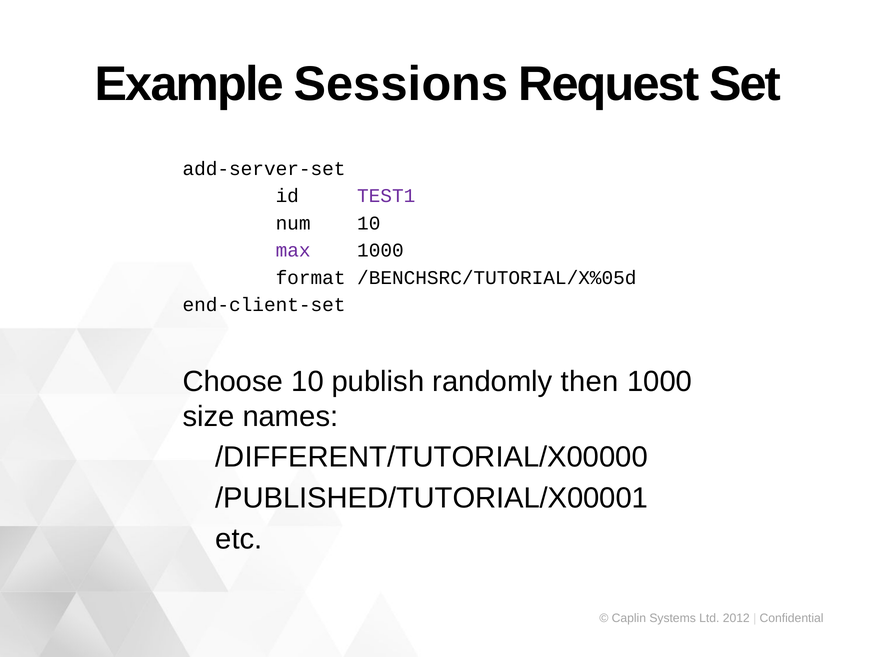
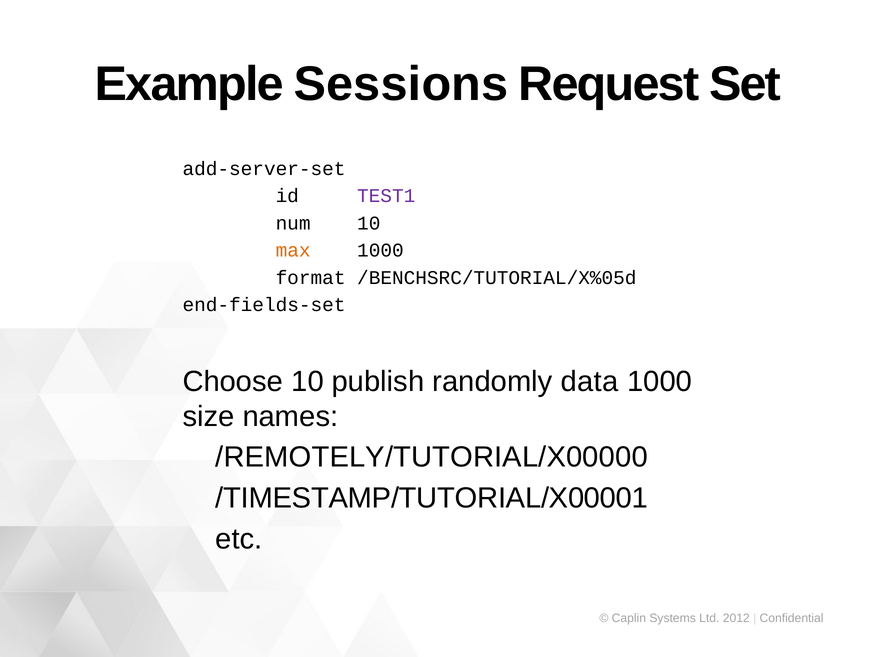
max colour: purple -> orange
end-client-set: end-client-set -> end-fields-set
then: then -> data
/DIFFERENT/TUTORIAL/X00000: /DIFFERENT/TUTORIAL/X00000 -> /REMOTELY/TUTORIAL/X00000
/PUBLISHED/TUTORIAL/X00001: /PUBLISHED/TUTORIAL/X00001 -> /TIMESTAMP/TUTORIAL/X00001
